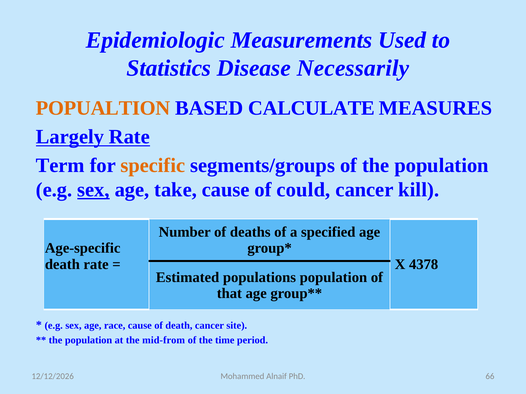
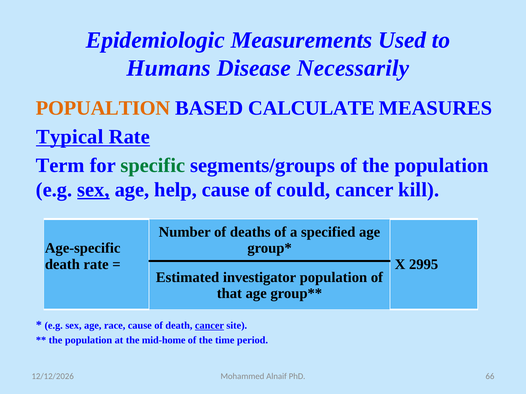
Statistics: Statistics -> Humans
Largely: Largely -> Typical
specific colour: orange -> green
take: take -> help
4378: 4378 -> 2995
populations: populations -> investigator
cancer at (209, 326) underline: none -> present
mid-from: mid-from -> mid-home
